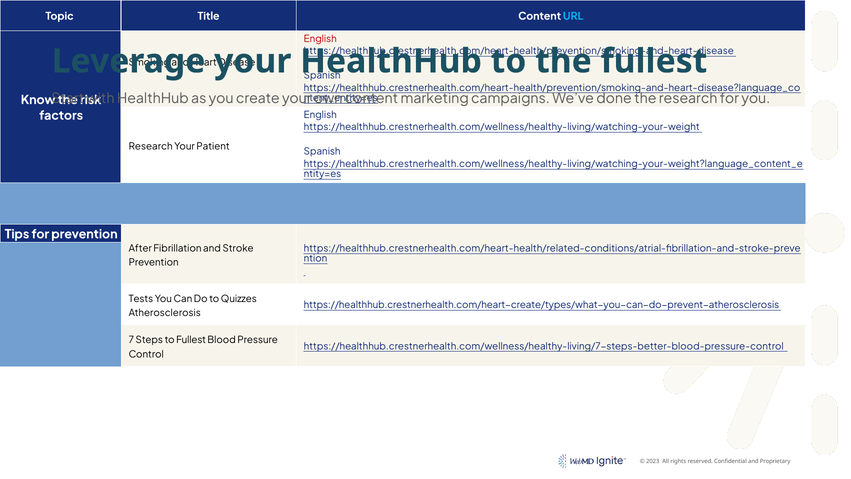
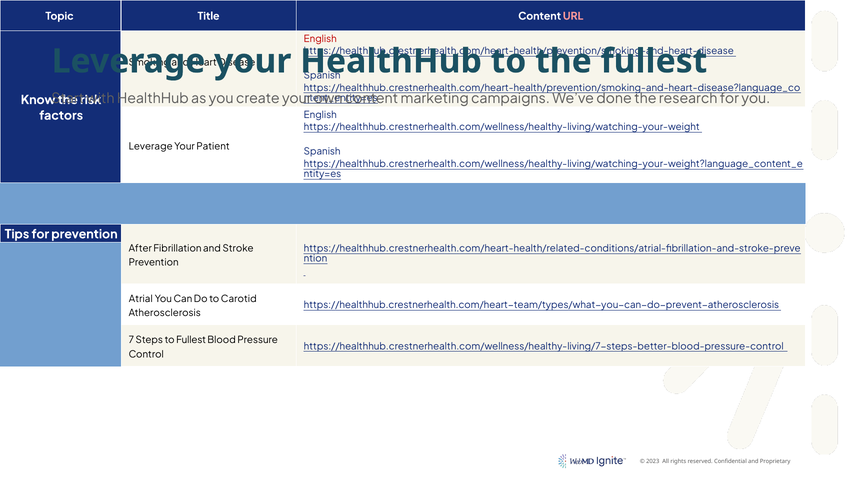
URL colour: light blue -> pink
Research at (151, 146): Research -> Leverage
Tests: Tests -> Atrial
Quizzes: Quizzes -> Carotid
https://healthhub.crestnerhealth.com/heart-create/types/what-you-can-do-prevent-atherosclerosis: https://healthhub.crestnerhealth.com/heart-create/types/what-you-can-do-prevent-atherosclerosis -> https://healthhub.crestnerhealth.com/heart-team/types/what-you-can-do-prevent-atherosclerosis
